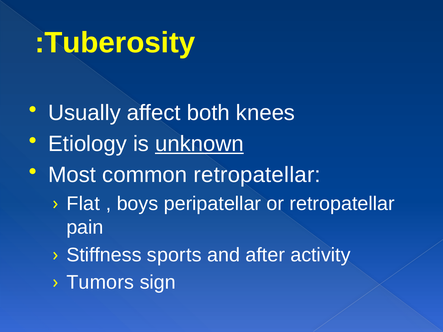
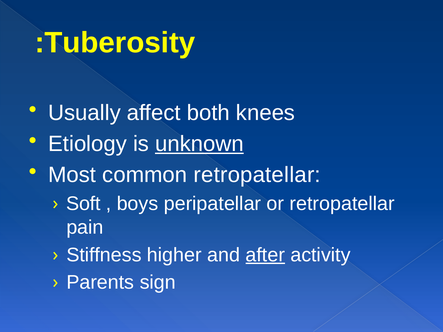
Flat: Flat -> Soft
sports: sports -> higher
after underline: none -> present
Tumors: Tumors -> Parents
